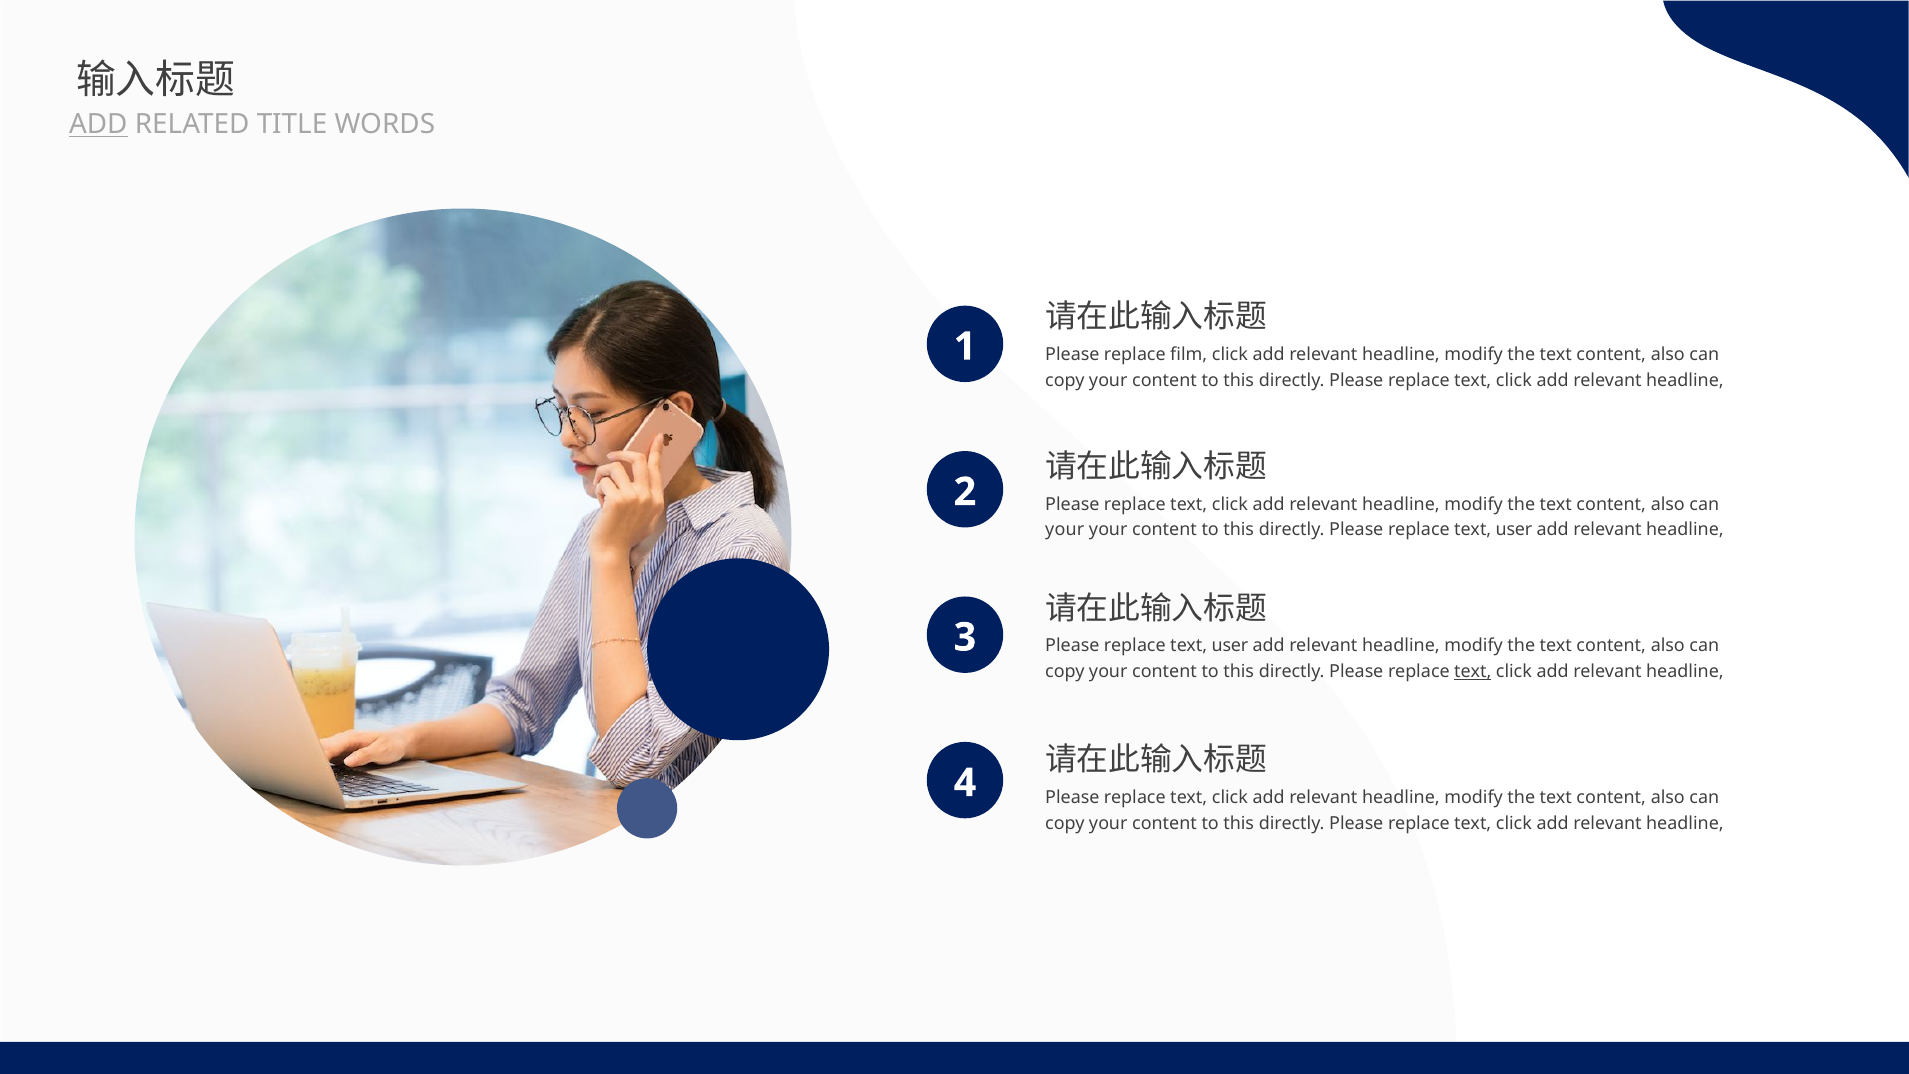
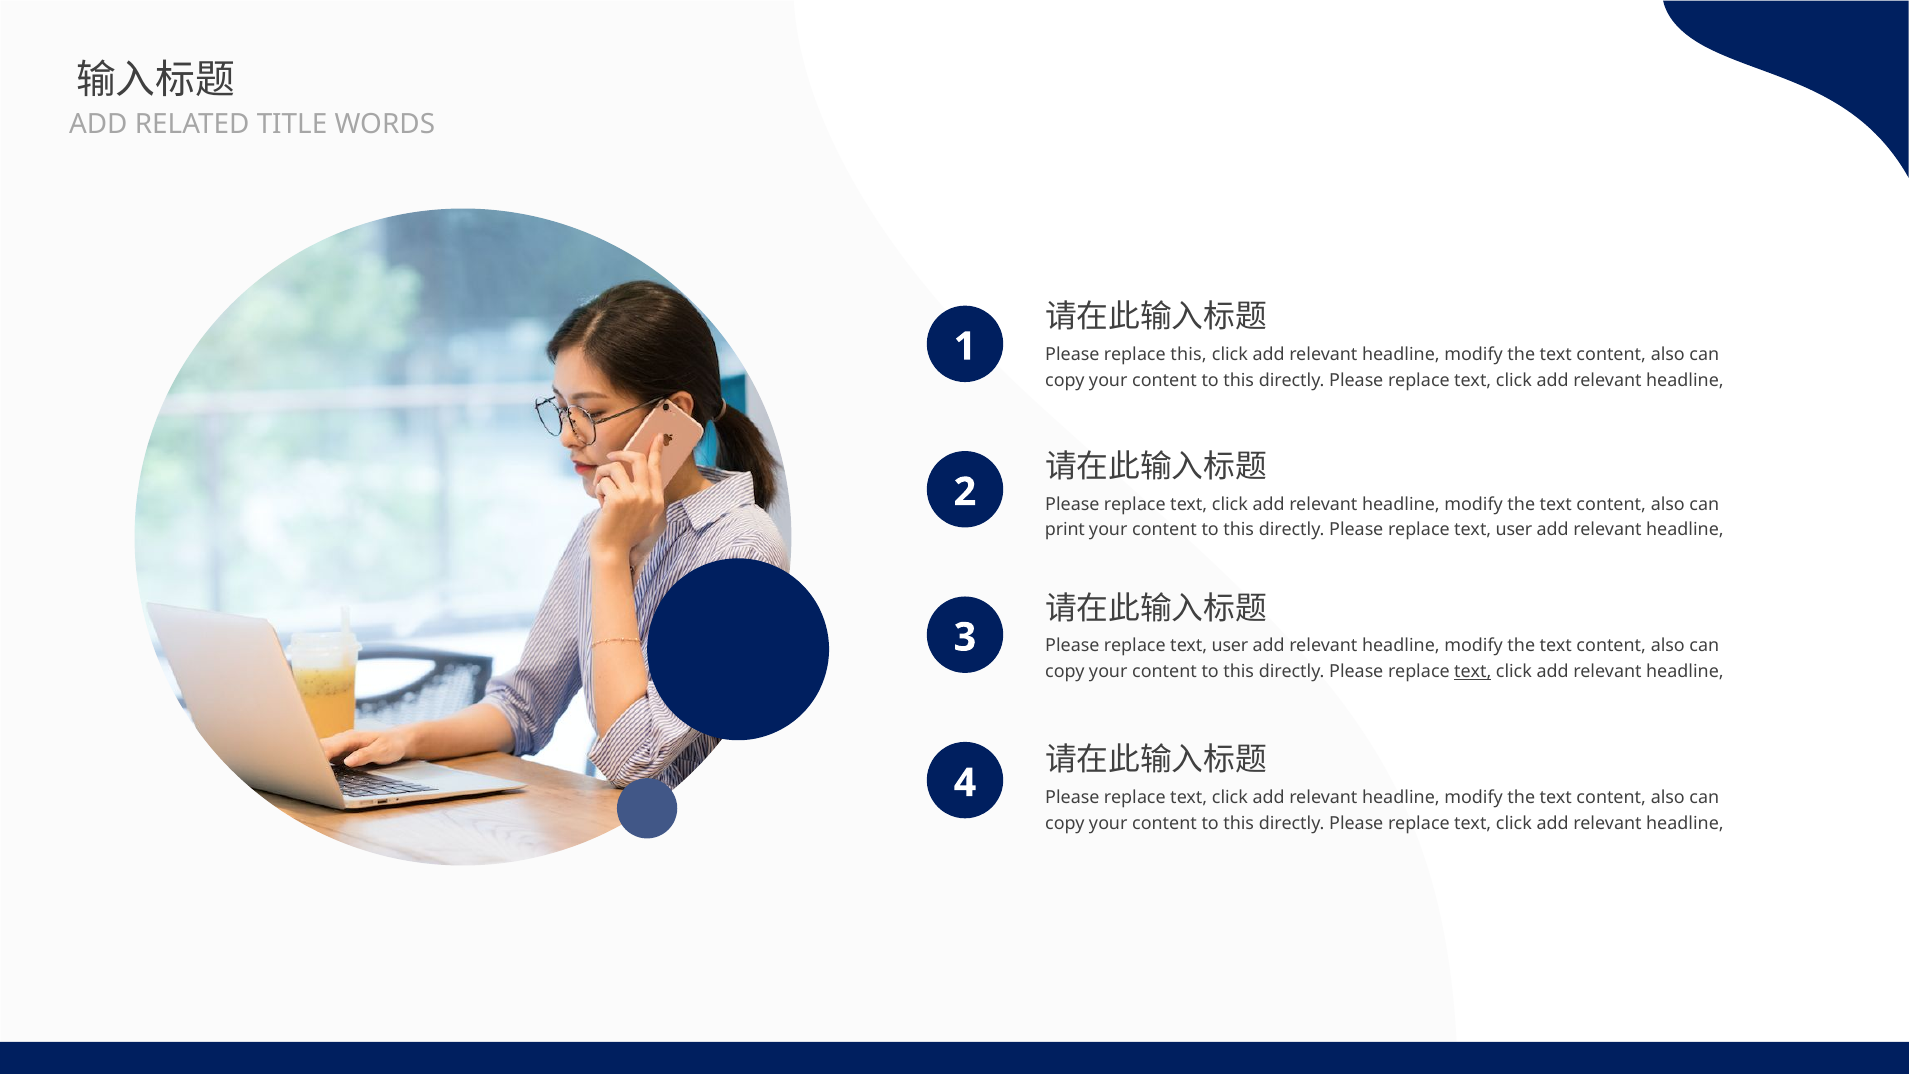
ADD at (98, 125) underline: present -> none
replace film: film -> this
your at (1065, 530): your -> print
